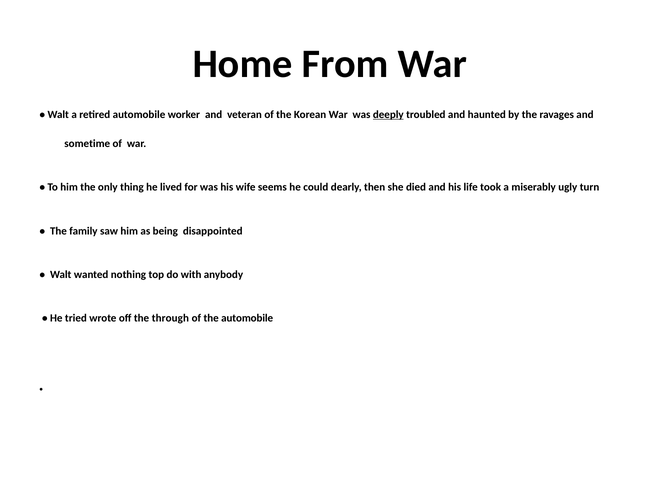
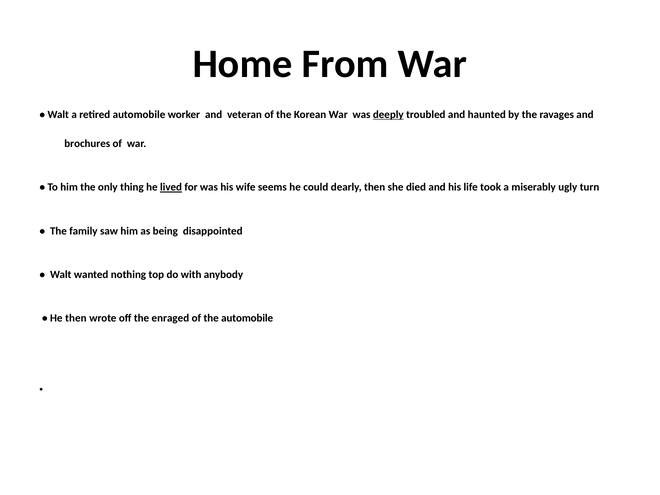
sometime: sometime -> brochures
lived underline: none -> present
He tried: tried -> then
through: through -> enraged
